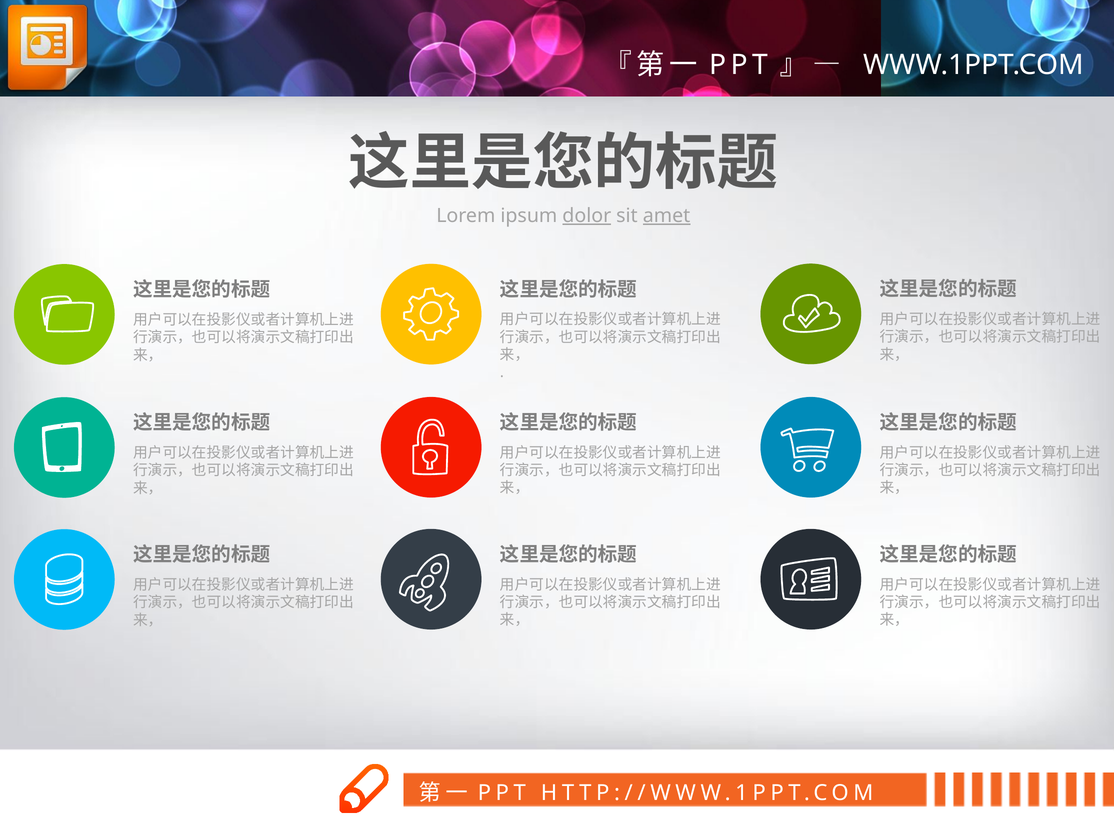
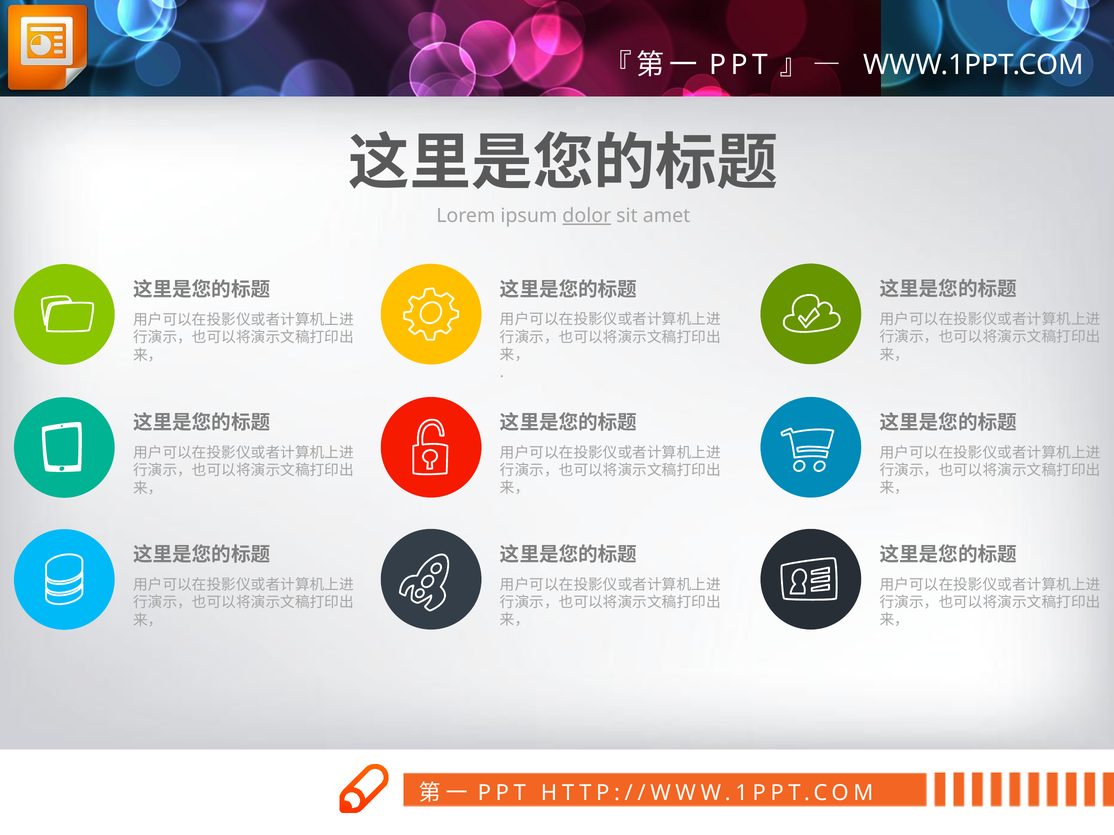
amet underline: present -> none
